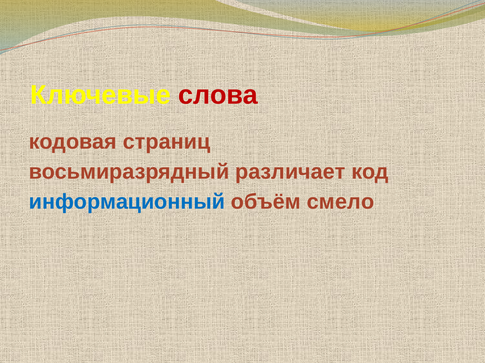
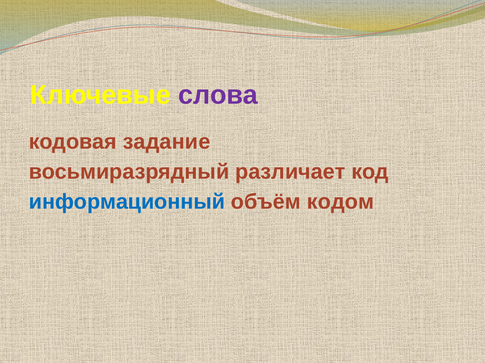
слова colour: red -> purple
страниц: страниц -> задание
смело: смело -> кодом
